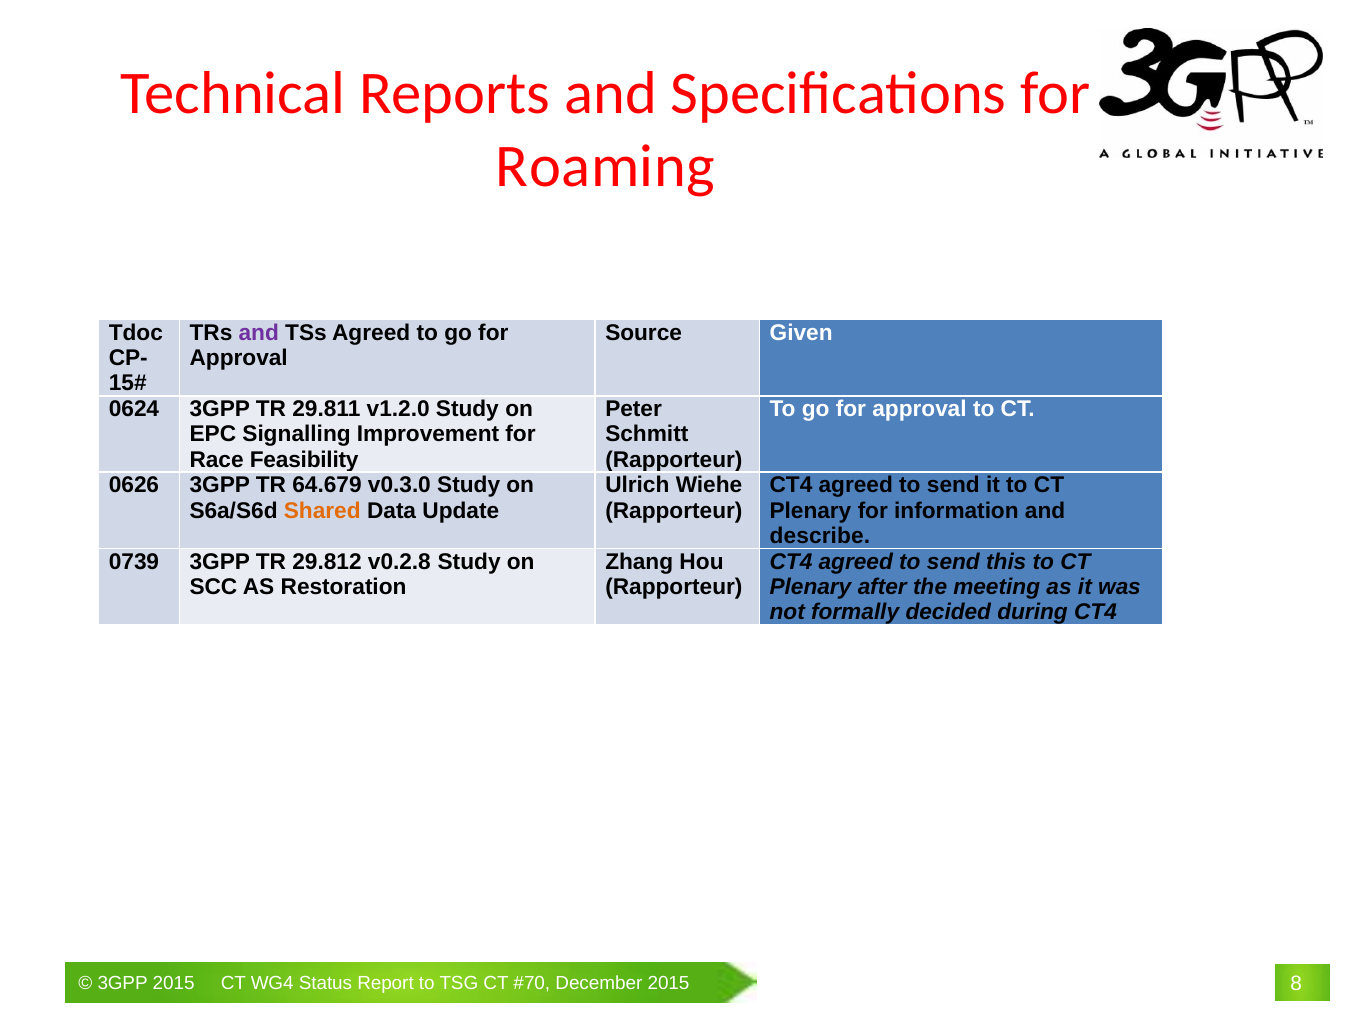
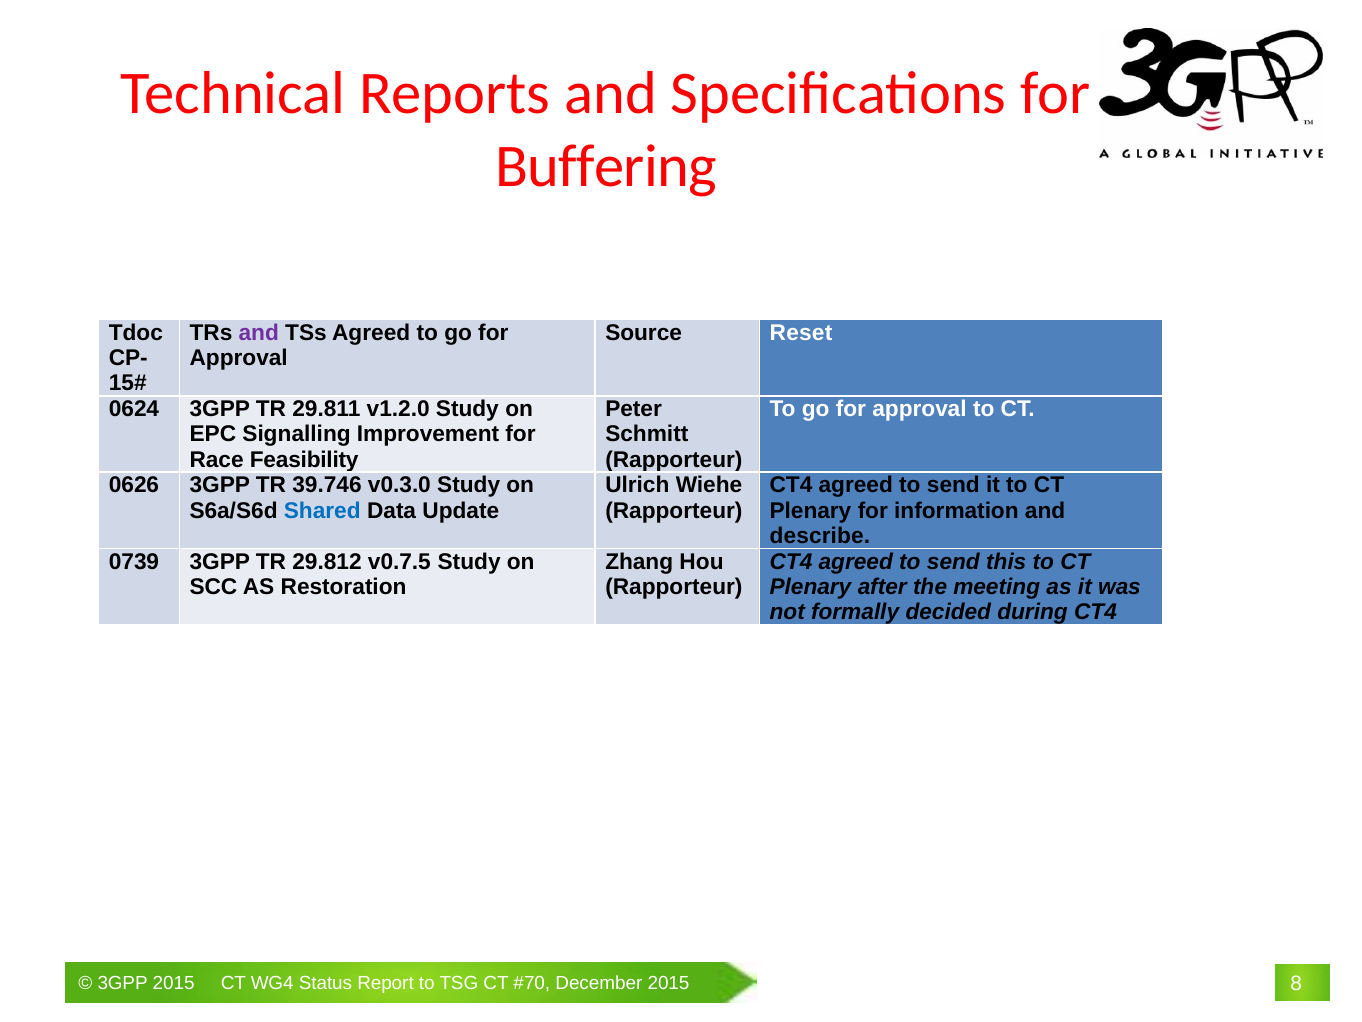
Roaming: Roaming -> Buffering
Given: Given -> Reset
64.679: 64.679 -> 39.746
Shared colour: orange -> blue
v0.2.8: v0.2.8 -> v0.7.5
